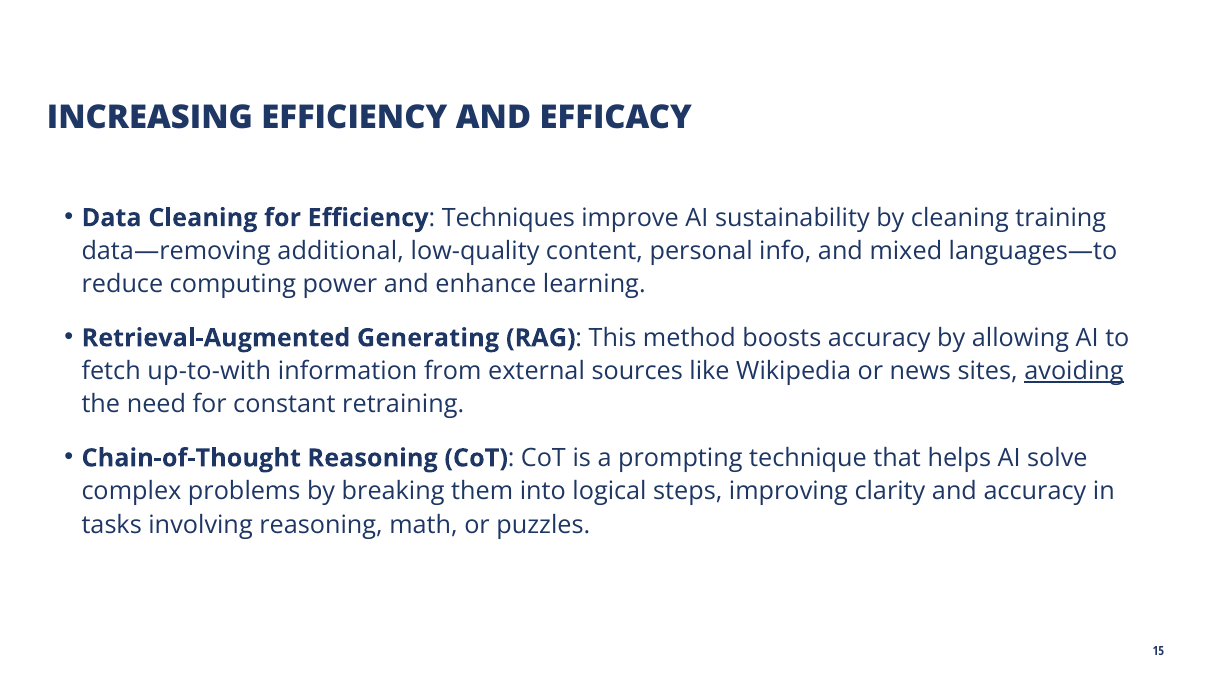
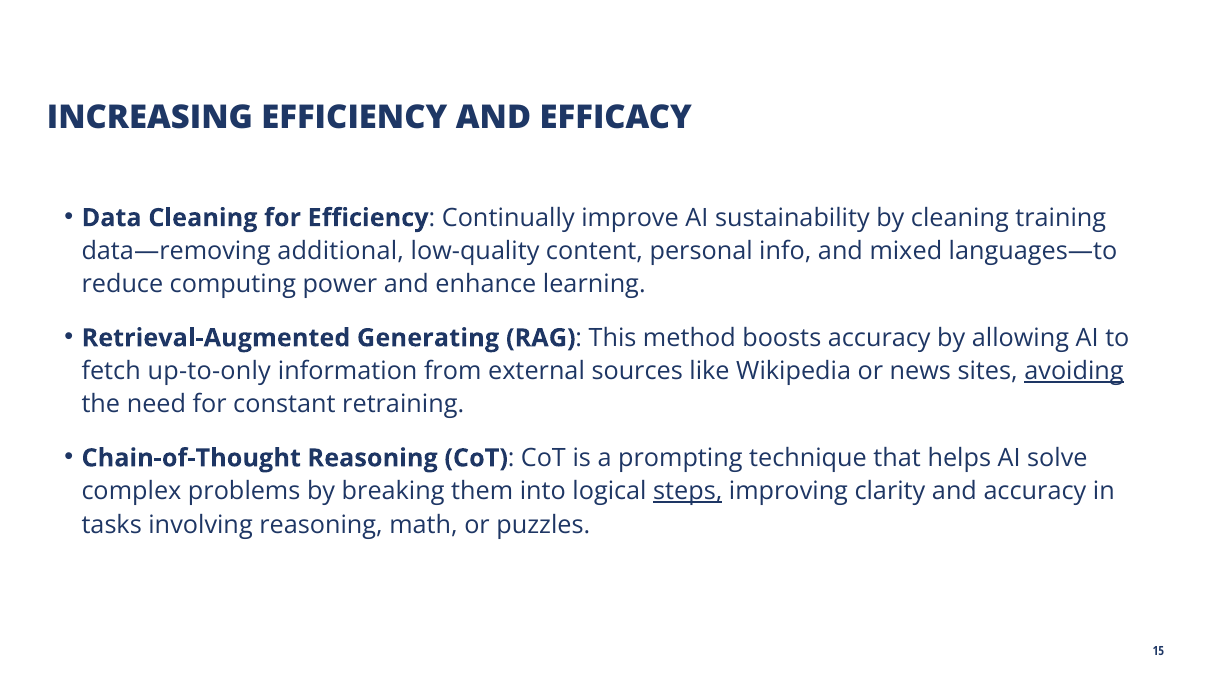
Techniques: Techniques -> Continually
up-to-with: up-to-with -> up-to-only
steps underline: none -> present
